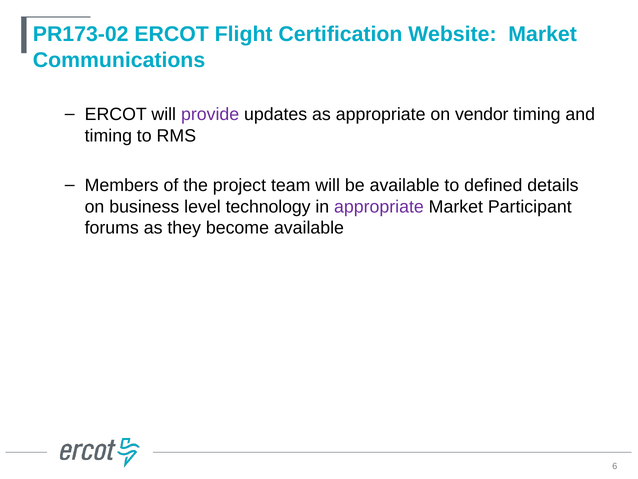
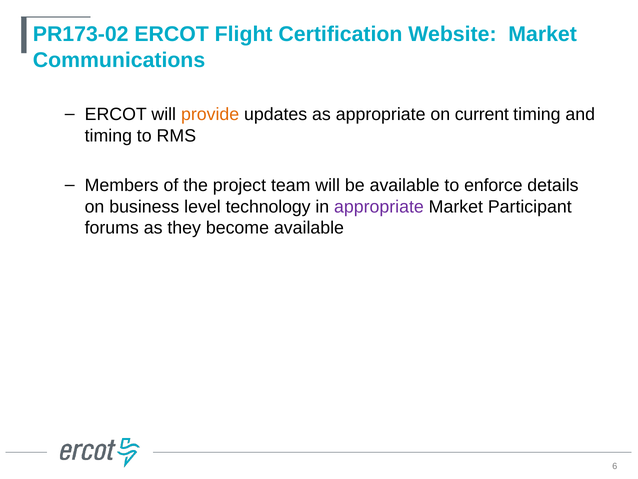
provide colour: purple -> orange
vendor: vendor -> current
defined: defined -> enforce
